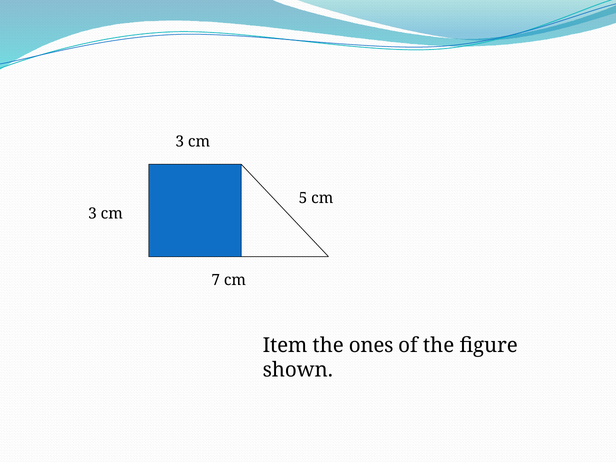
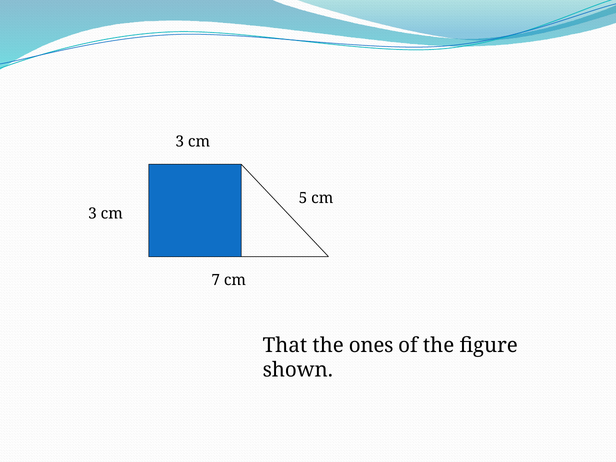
Item: Item -> That
